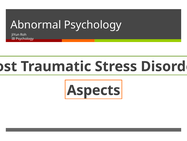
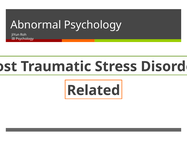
Aspects: Aspects -> Related
